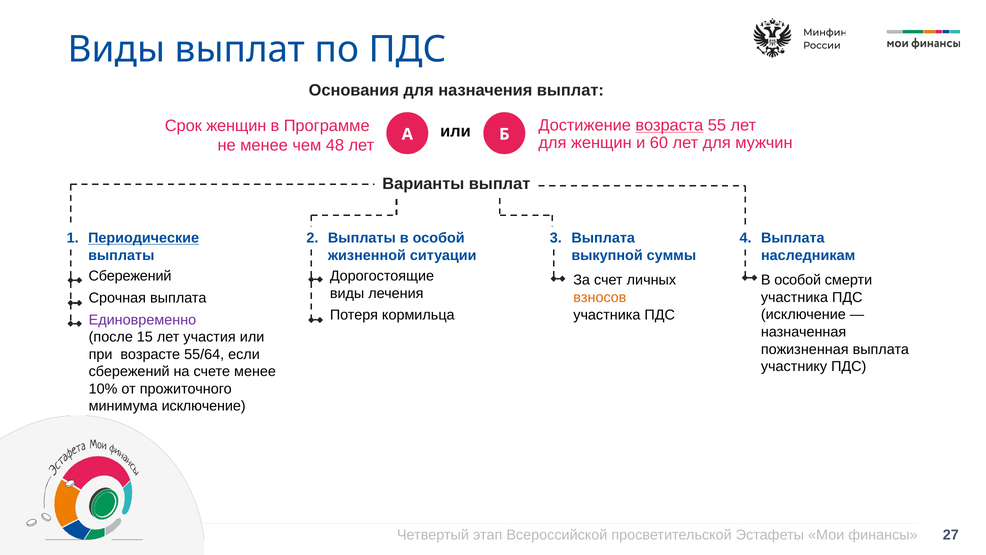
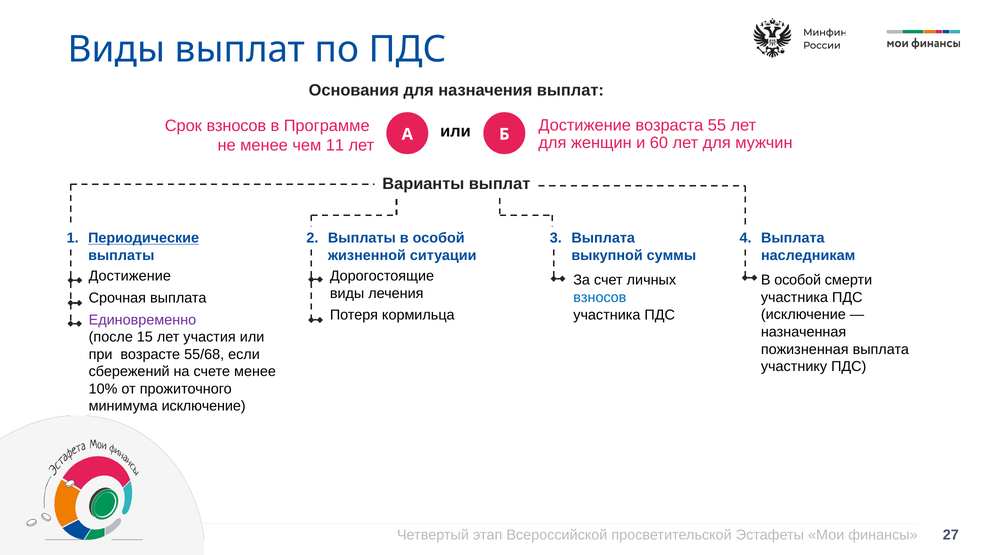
возраста underline: present -> none
Срок женщин: женщин -> взносов
48: 48 -> 11
Сбережений at (130, 276): Сбережений -> Достижение
взносов at (600, 297) colour: orange -> blue
55/64: 55/64 -> 55/68
